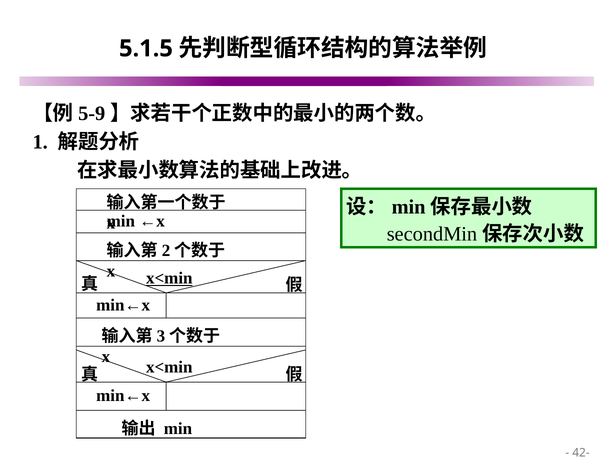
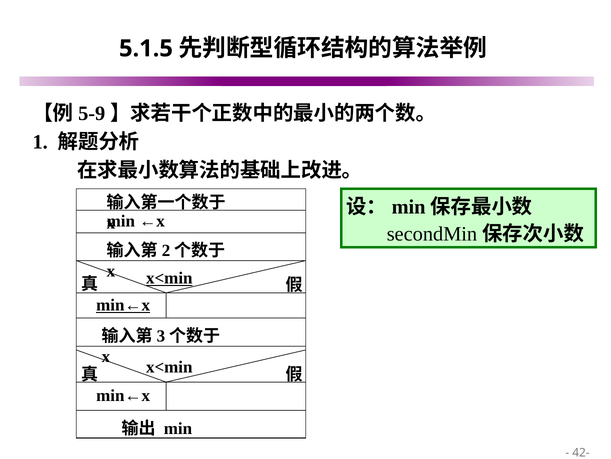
min←x at (123, 305) underline: none -> present
